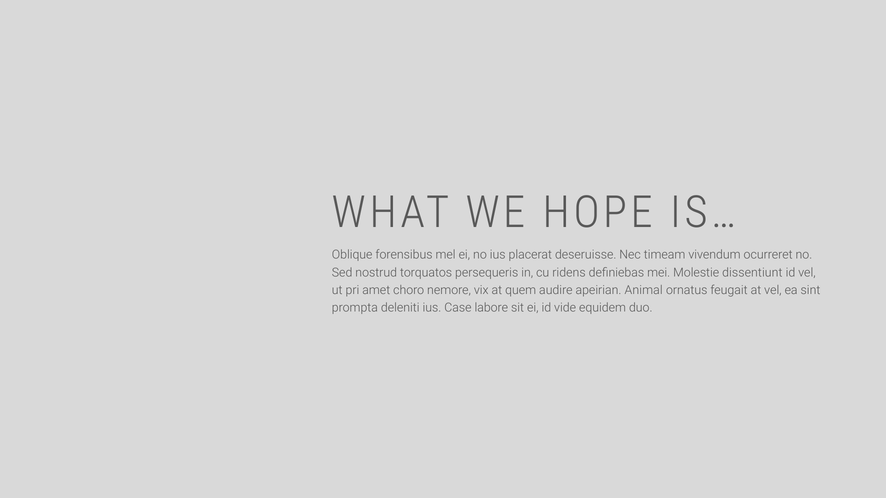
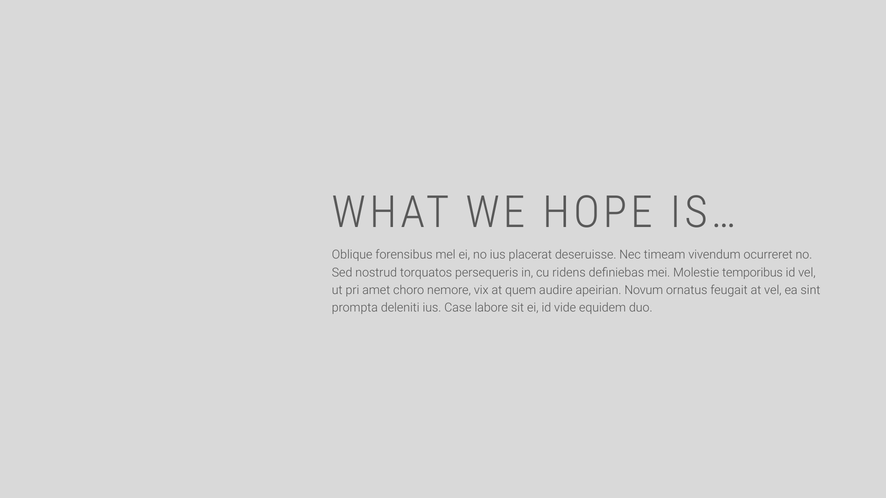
dissentiunt: dissentiunt -> temporibus
Animal: Animal -> Novum
